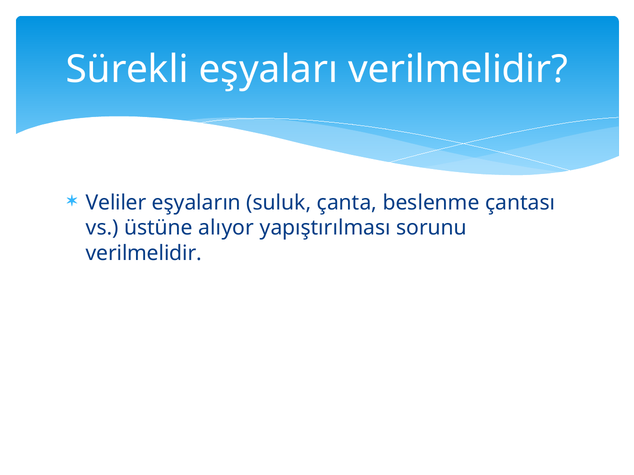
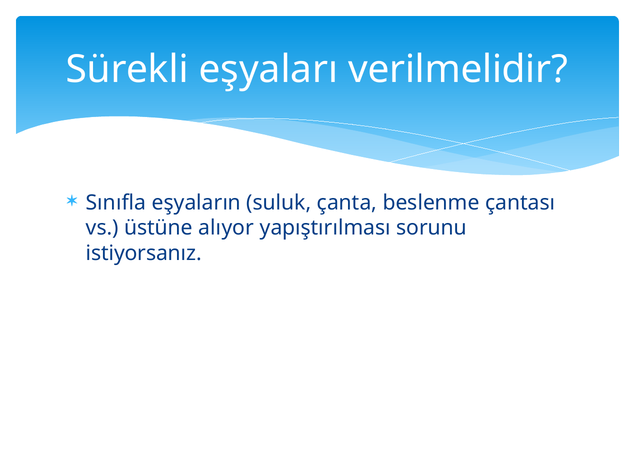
Veliler: Veliler -> Sınıfla
verilmelidir at (144, 254): verilmelidir -> istiyorsanız
